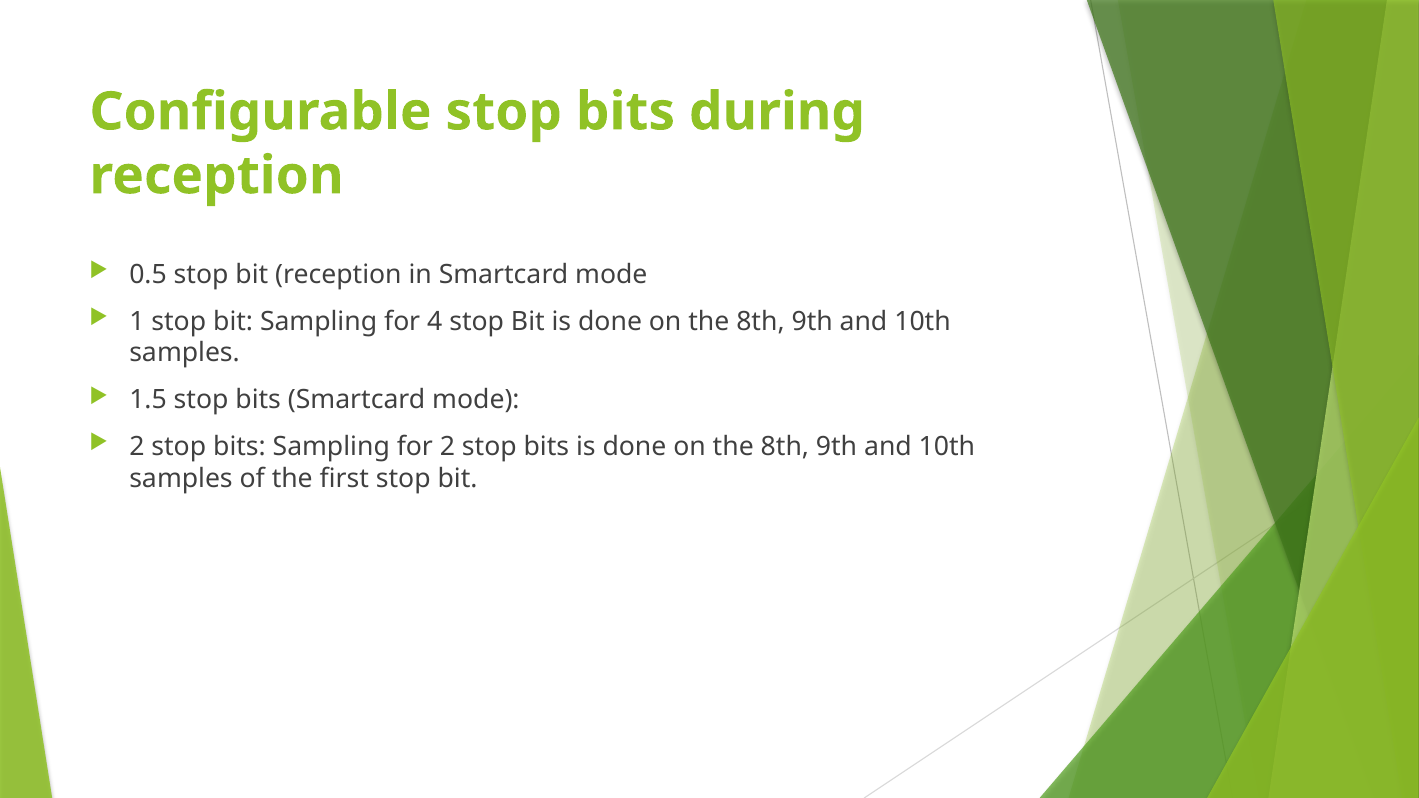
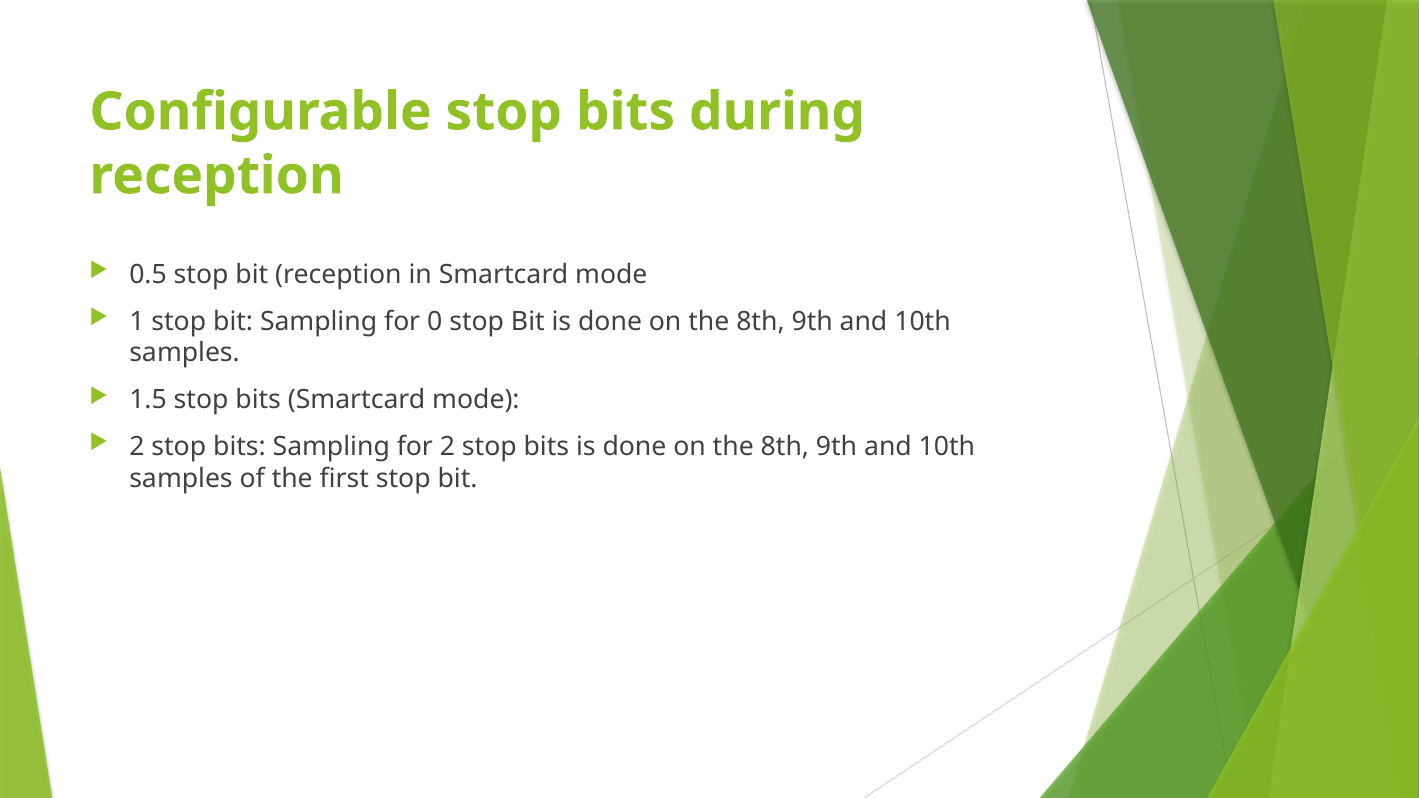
4: 4 -> 0
